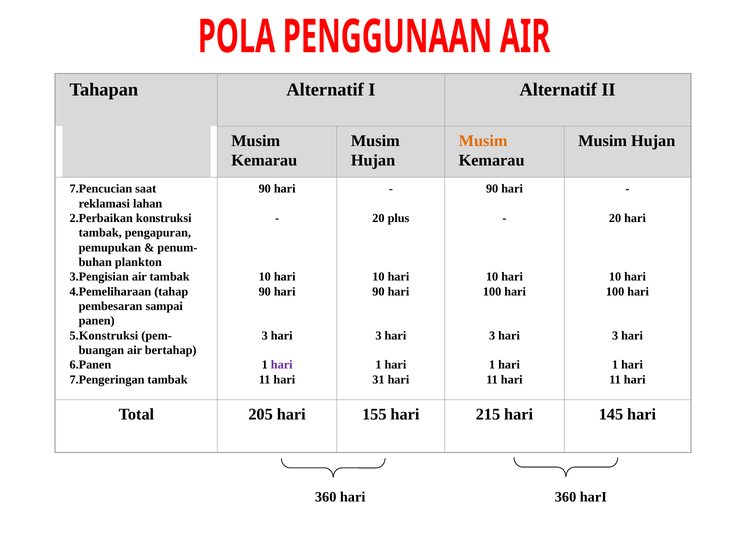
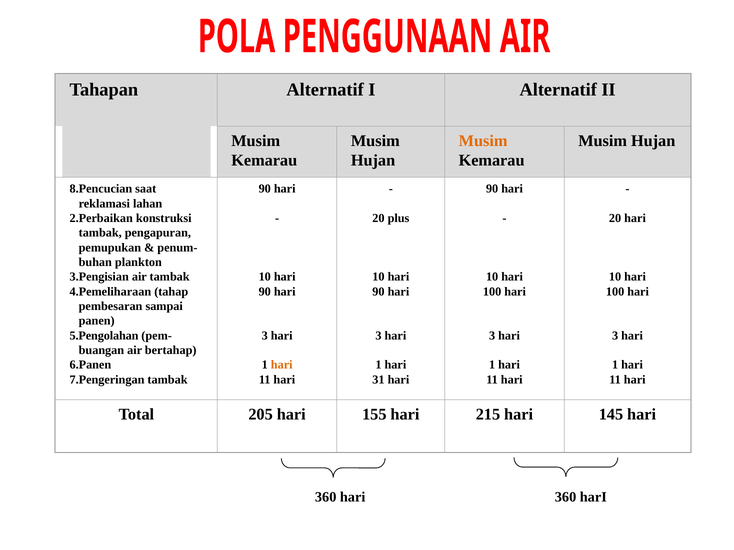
7.Pencucian: 7.Pencucian -> 8.Pencucian
5.Konstruksi: 5.Konstruksi -> 5.Pengolahan
hari at (282, 365) colour: purple -> orange
